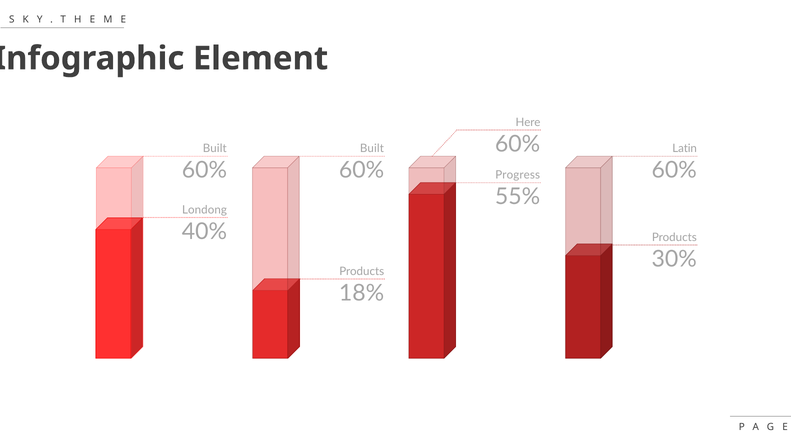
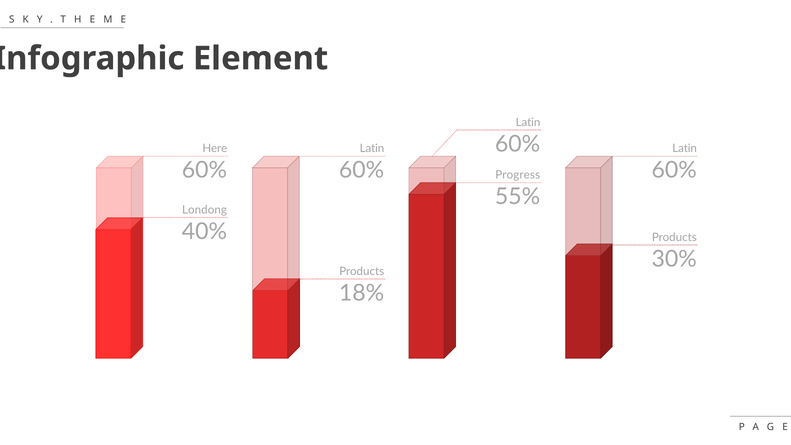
Here at (528, 122): Here -> Latin
Built at (215, 149): Built -> Here
Built at (372, 149): Built -> Latin
